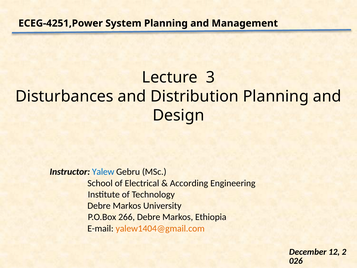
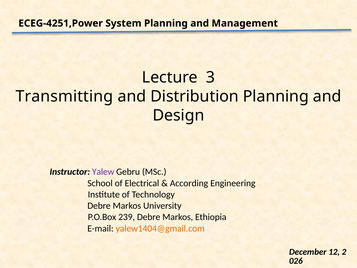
Disturbances: Disturbances -> Transmitting
Yalew colour: blue -> purple
266: 266 -> 239
